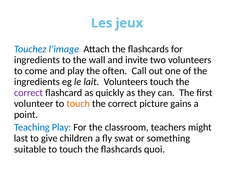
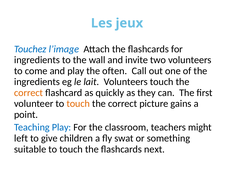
correct at (29, 92) colour: purple -> orange
last: last -> left
quoi: quoi -> next
